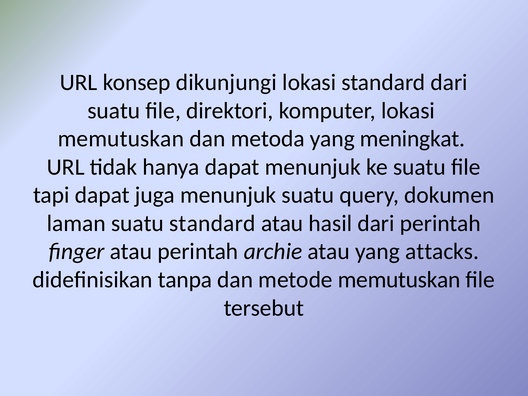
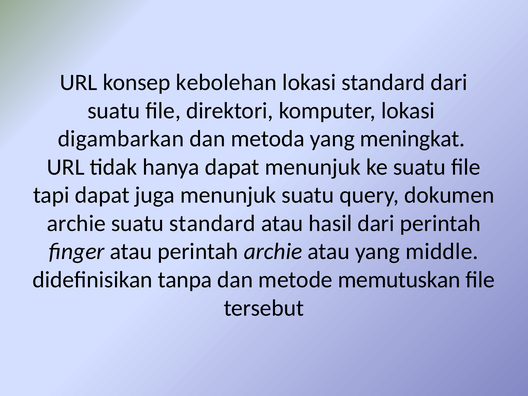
dikunjungi: dikunjungi -> kebolehan
memutuskan at (121, 139): memutuskan -> digambarkan
laman at (76, 223): laman -> archie
attacks: attacks -> middle
